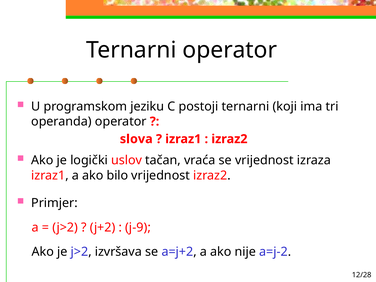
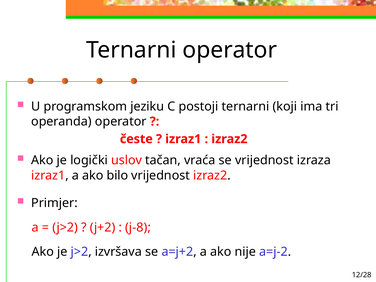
slova: slova -> česte
j-9: j-9 -> j-8
